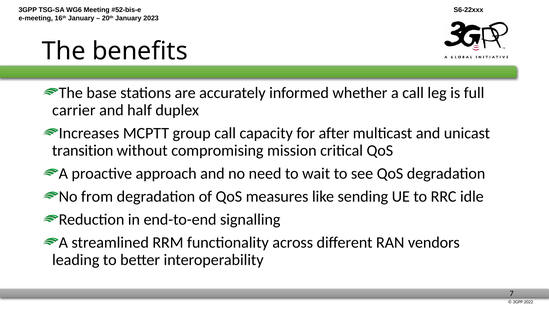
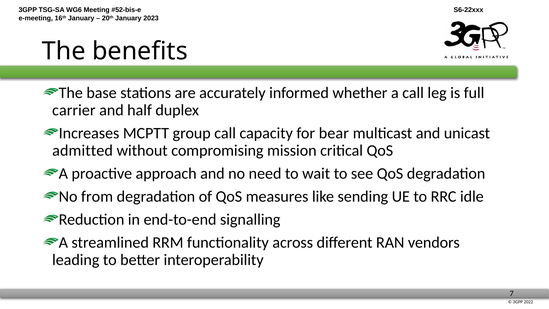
after: after -> bear
transition: transition -> admitted
